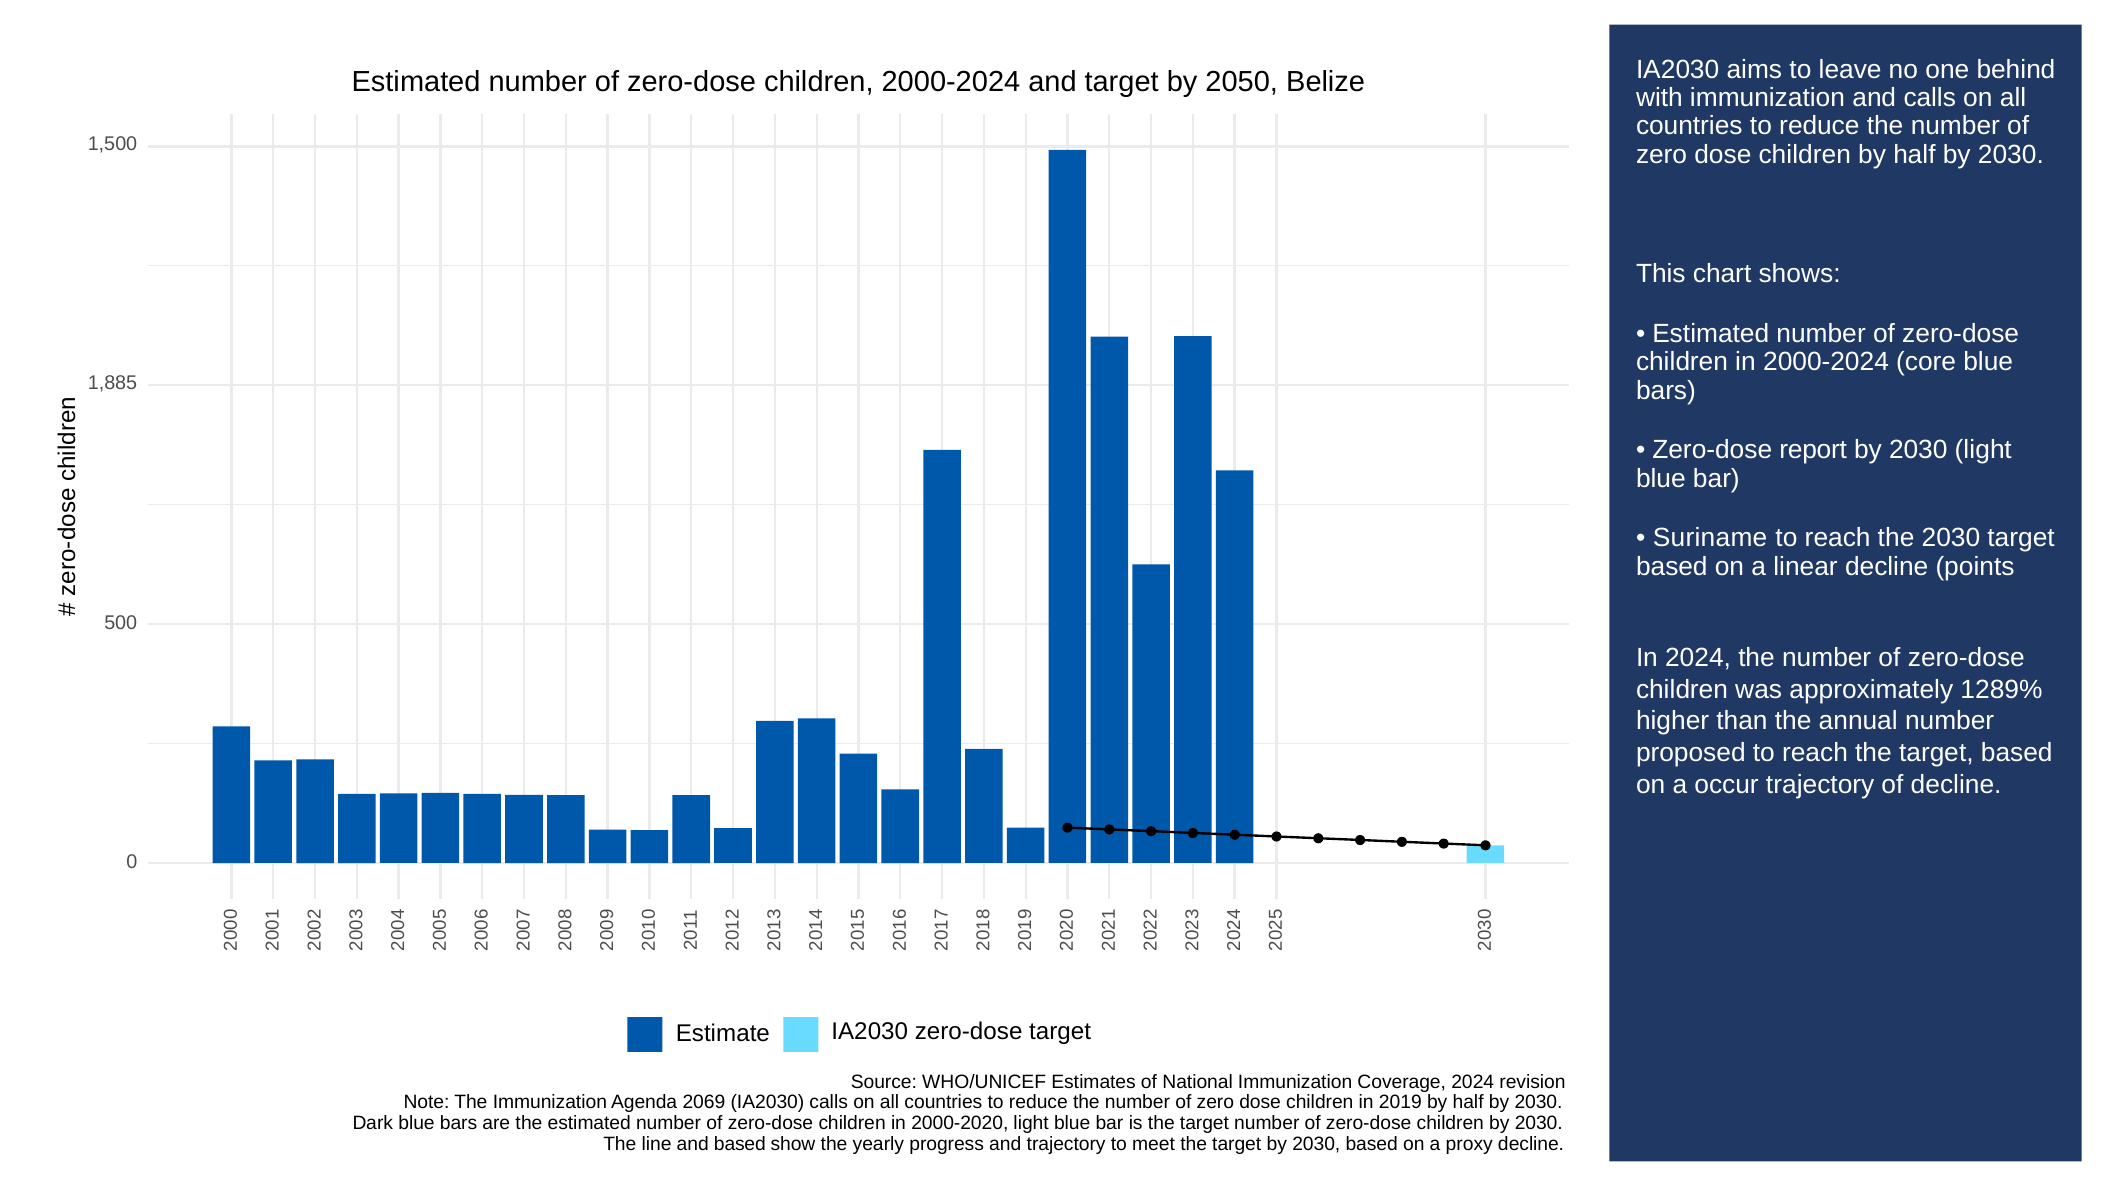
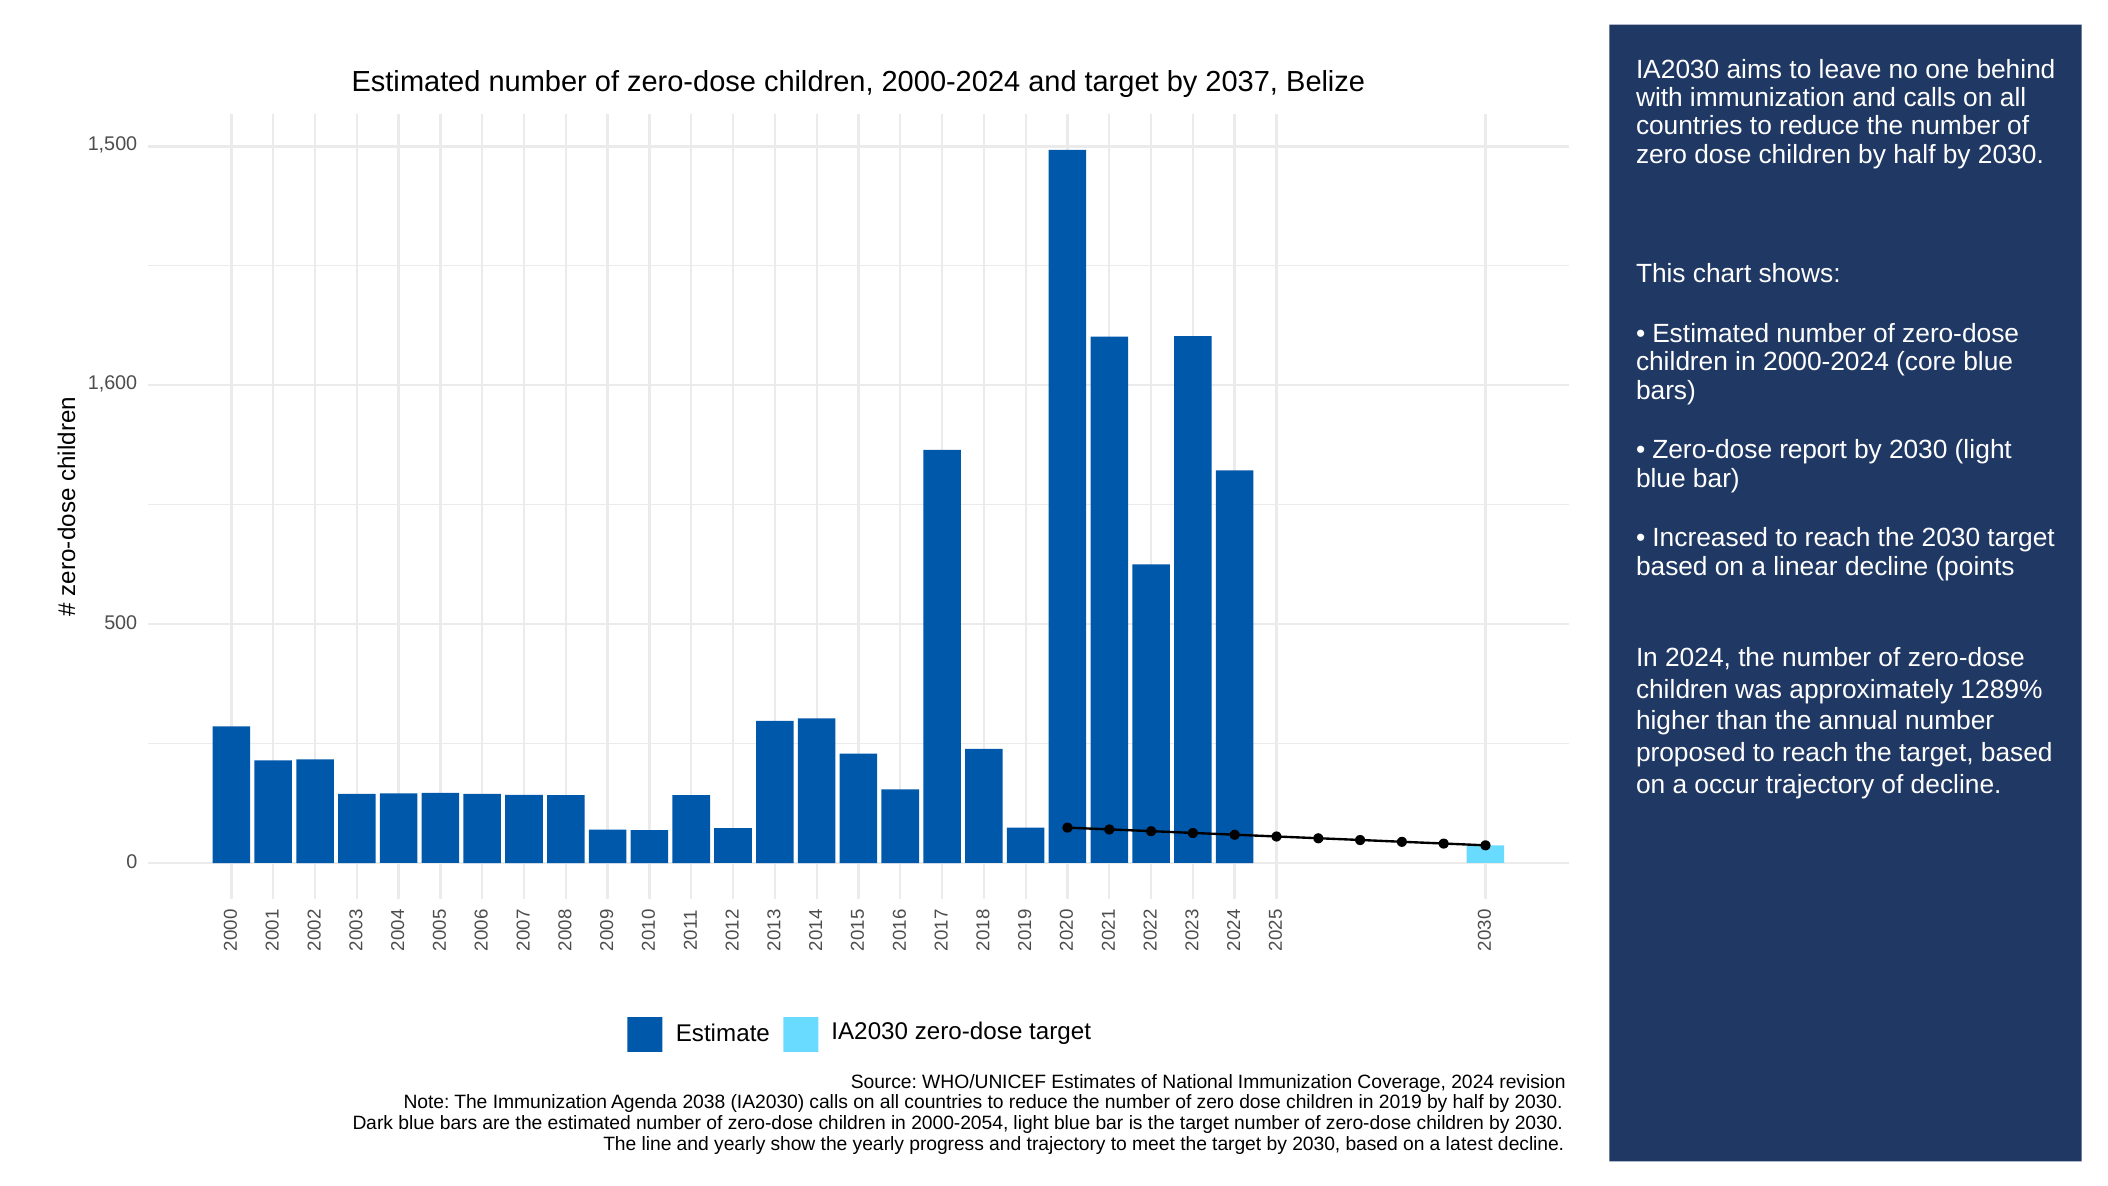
2050: 2050 -> 2037
1,885: 1,885 -> 1,600
Suriname: Suriname -> Increased
2069: 2069 -> 2038
2000-2020: 2000-2020 -> 2000-2054
and based: based -> yearly
proxy: proxy -> latest
